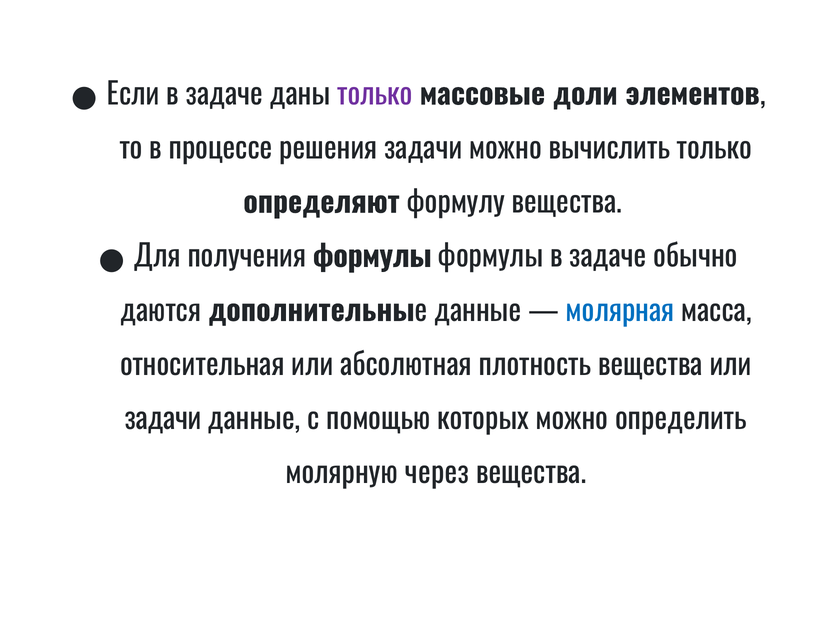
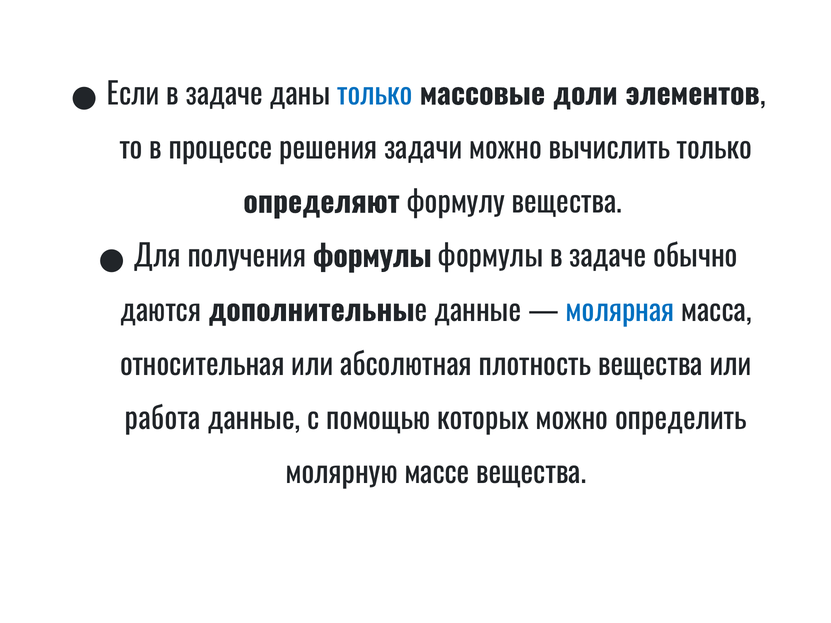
только at (375, 95) colour: purple -> blue
задачи at (163, 420): задачи -> работа
через: через -> массе
